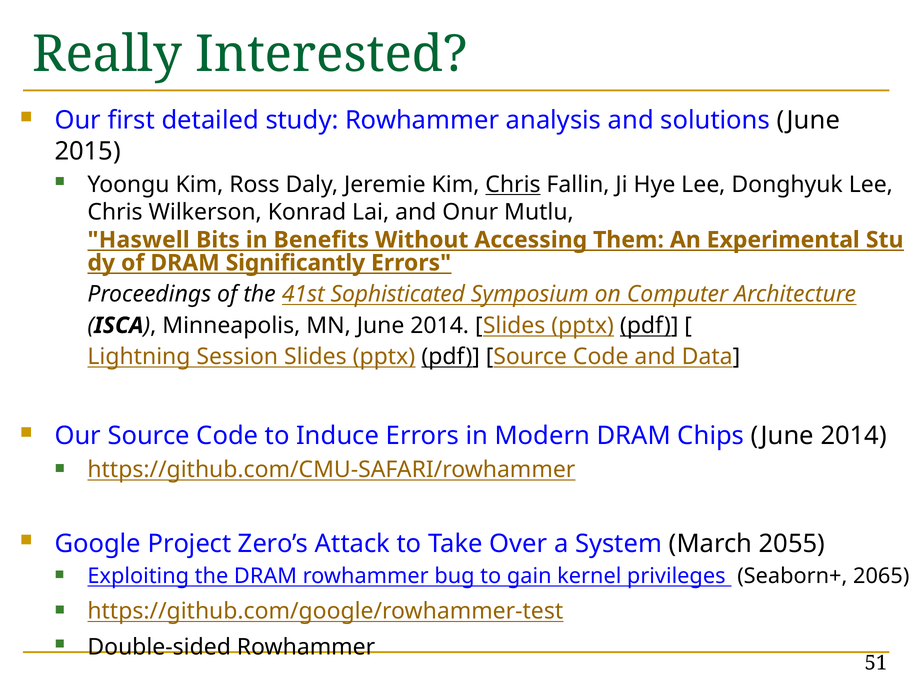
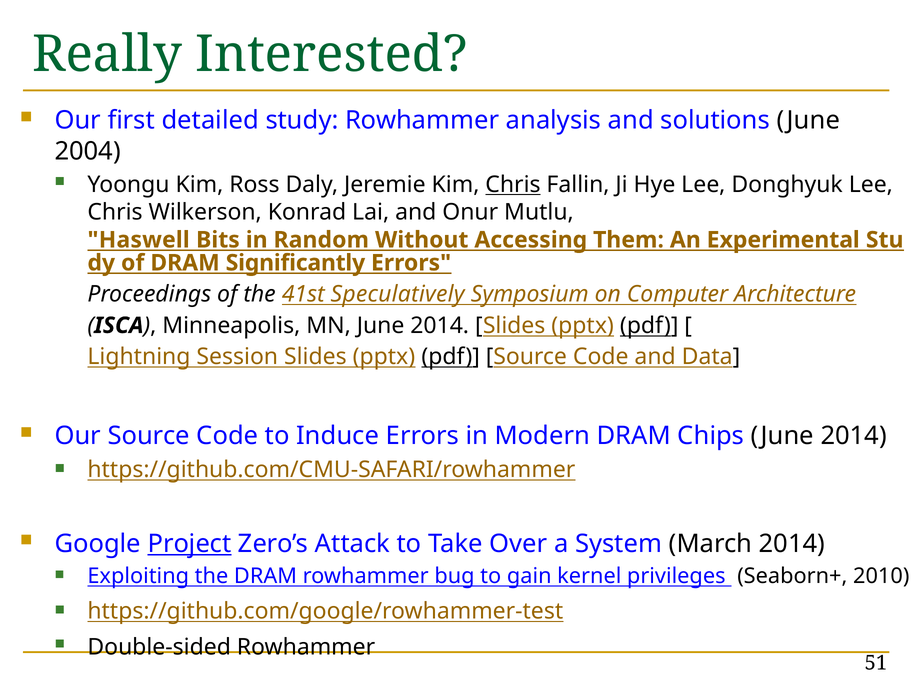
2015: 2015 -> 2004
Benefits: Benefits -> Random
Sophisticated: Sophisticated -> Speculatively
Project underline: none -> present
March 2055: 2055 -> 2014
2065: 2065 -> 2010
